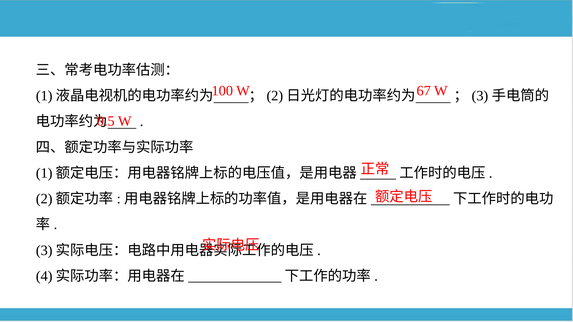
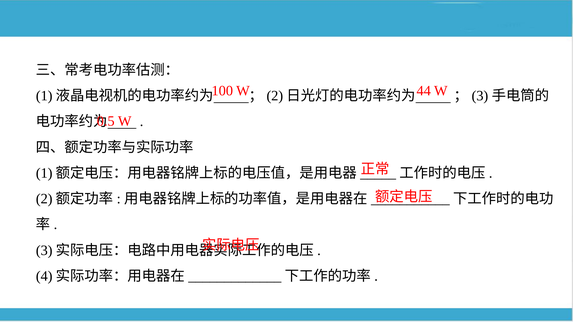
67: 67 -> 44
